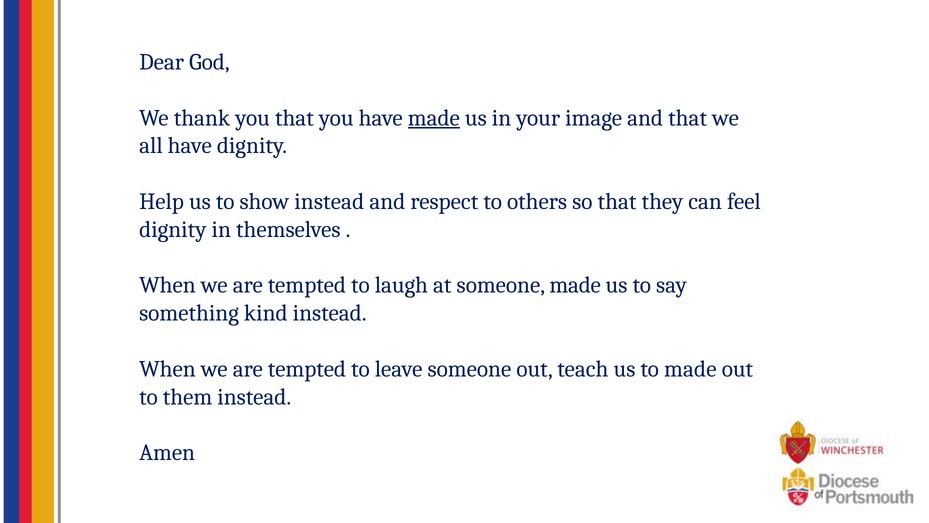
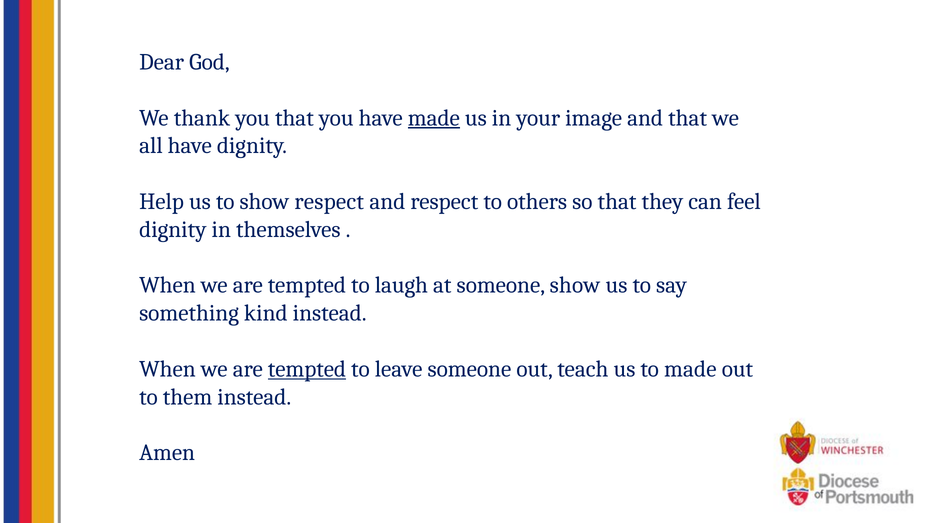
show instead: instead -> respect
someone made: made -> show
tempted at (307, 369) underline: none -> present
